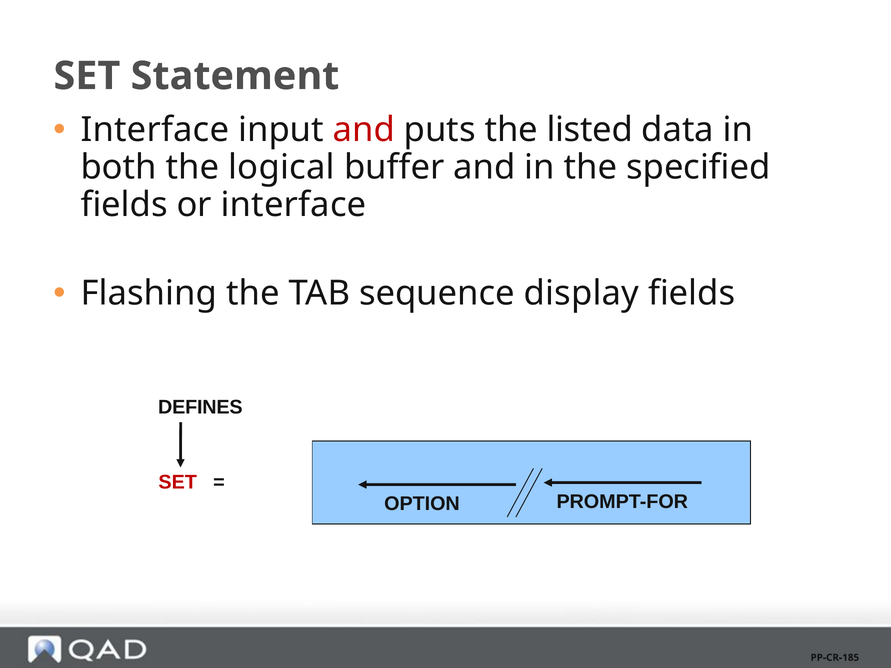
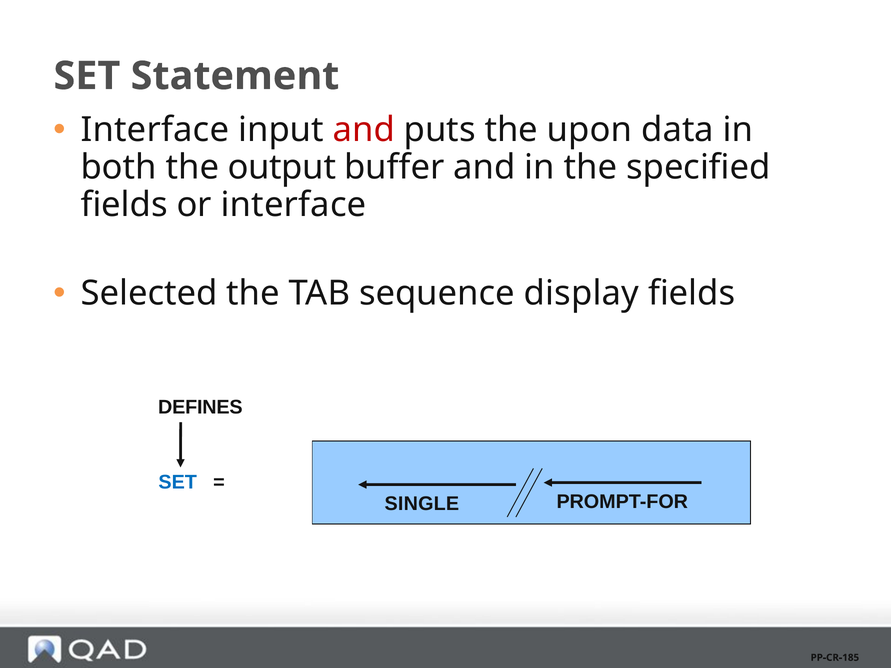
listed: listed -> upon
logical: logical -> output
Flashing: Flashing -> Selected
SET at (178, 483) colour: red -> blue
OPTION: OPTION -> SINGLE
